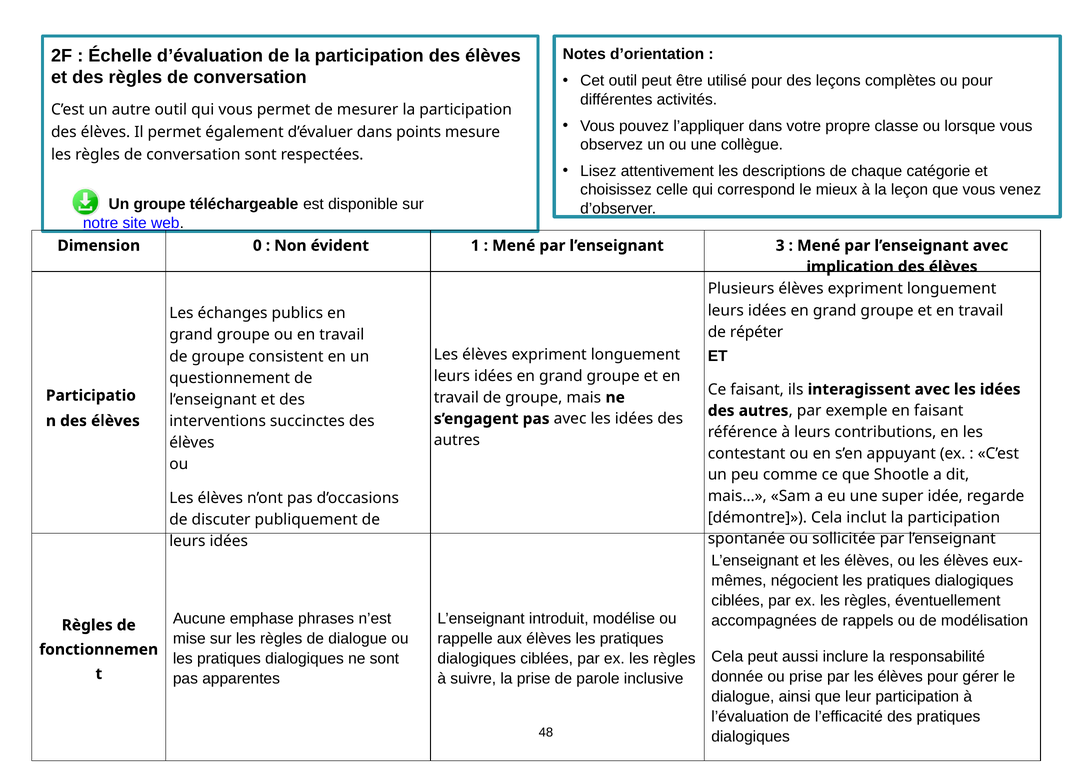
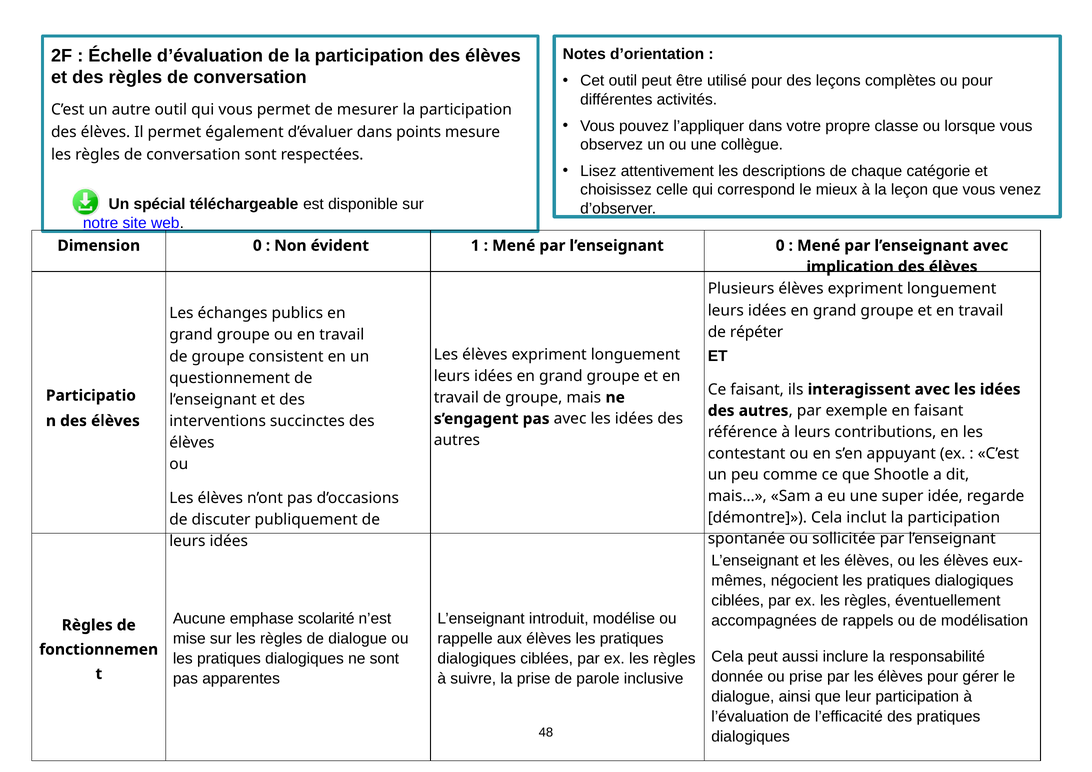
Un groupe: groupe -> spécial
l’enseignant 3: 3 -> 0
phrases: phrases -> scolarité
